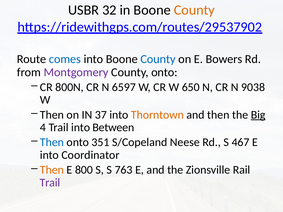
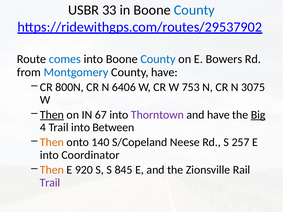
32: 32 -> 33
County at (194, 10) colour: orange -> blue
Montgomery colour: purple -> blue
County onto: onto -> have
6597: 6597 -> 6406
650: 650 -> 753
9038: 9038 -> 3075
Then at (52, 115) underline: none -> present
37: 37 -> 67
Thorntown colour: orange -> purple
and then: then -> have
Then at (52, 142) colour: blue -> orange
351: 351 -> 140
467: 467 -> 257
800: 800 -> 920
763: 763 -> 845
